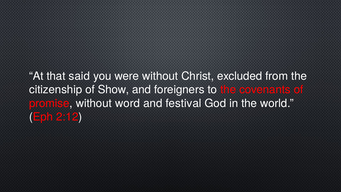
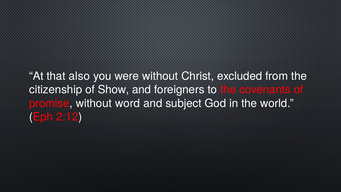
said: said -> also
festival: festival -> subject
